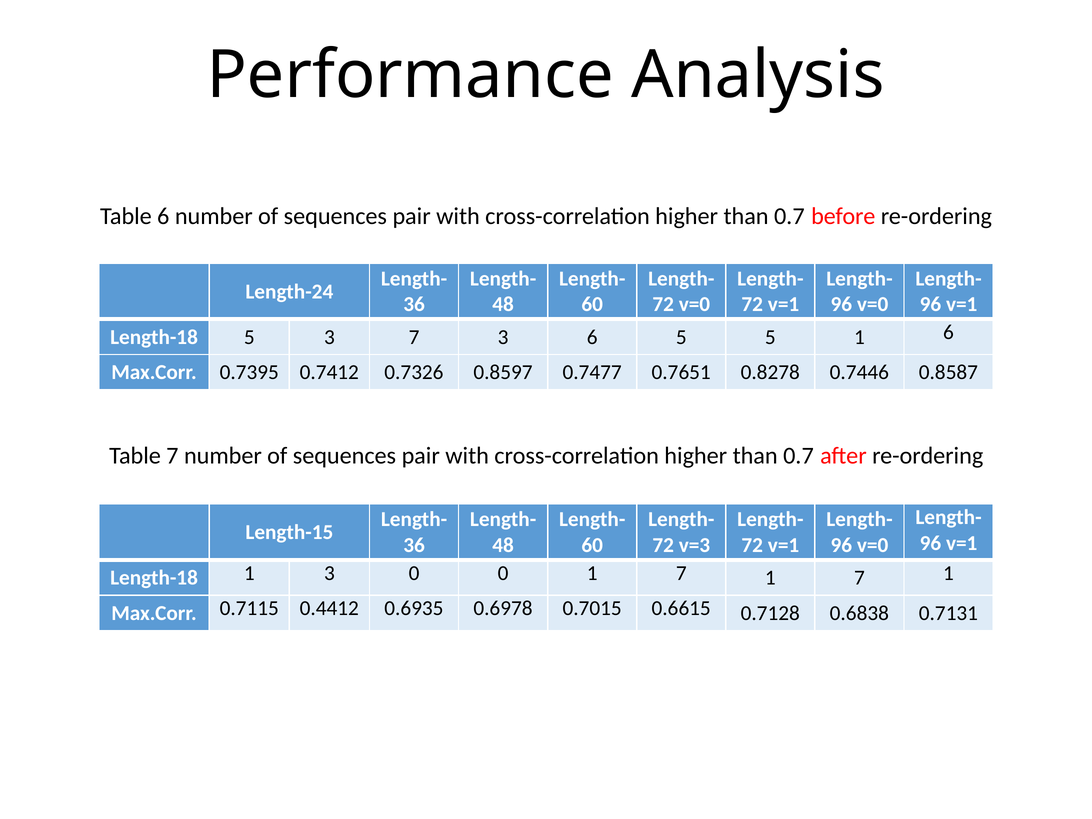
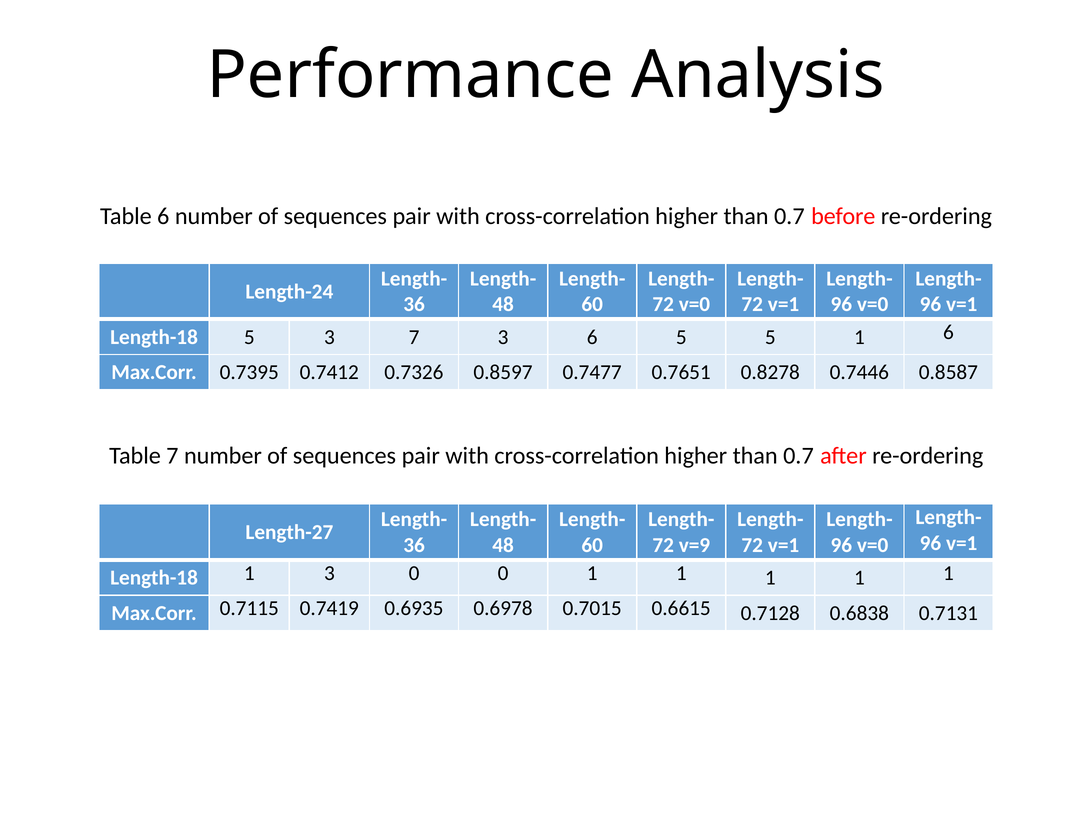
Length-15: Length-15 -> Length-27
v=3: v=3 -> v=9
0 1 7: 7 -> 1
7 at (859, 578): 7 -> 1
0.4412: 0.4412 -> 0.7419
